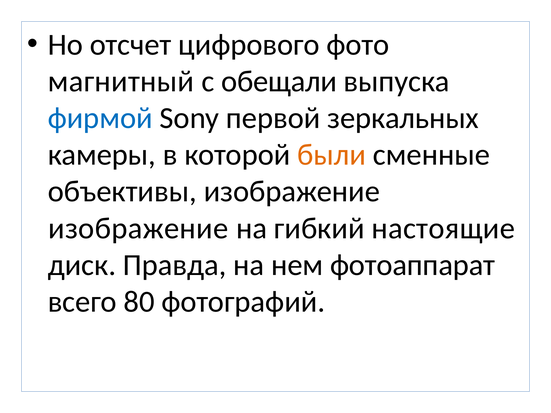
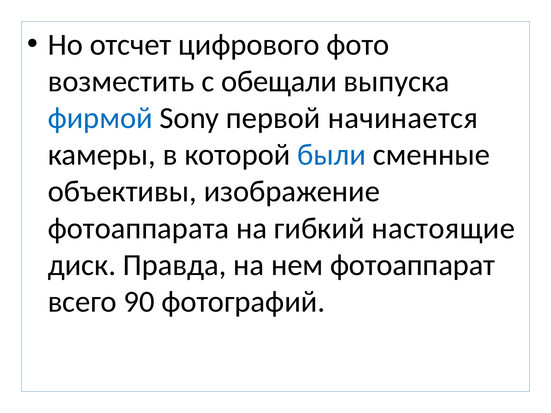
магнитный: магнитный -> возместить
зеркальных: зеркальных -> начинается
были colour: orange -> blue
изображение at (138, 228): изображение -> фотоаппарата
80: 80 -> 90
